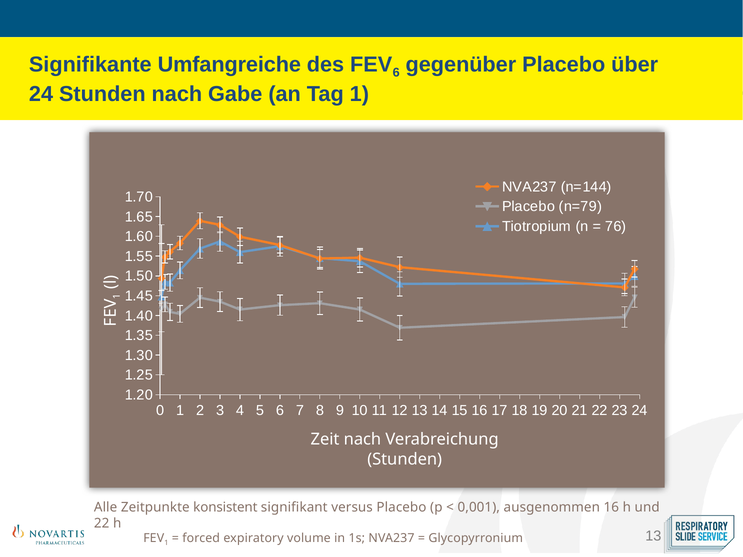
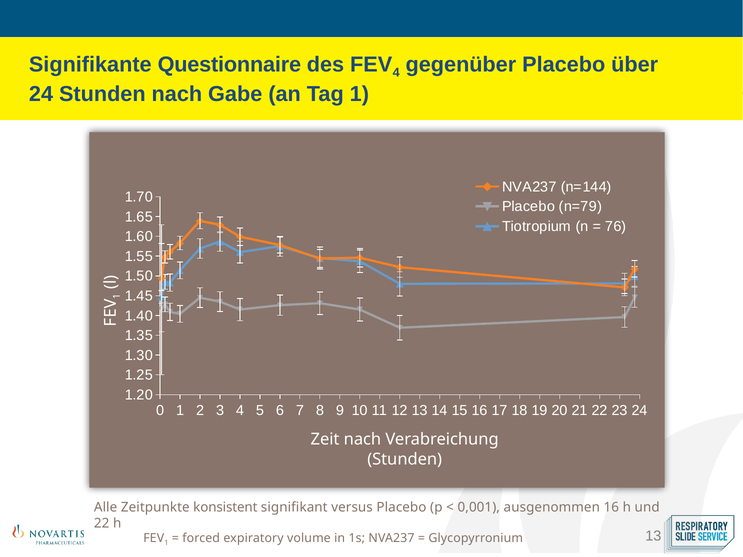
Umfangreiche: Umfangreiche -> Questionnaire
6 at (396, 73): 6 -> 4
